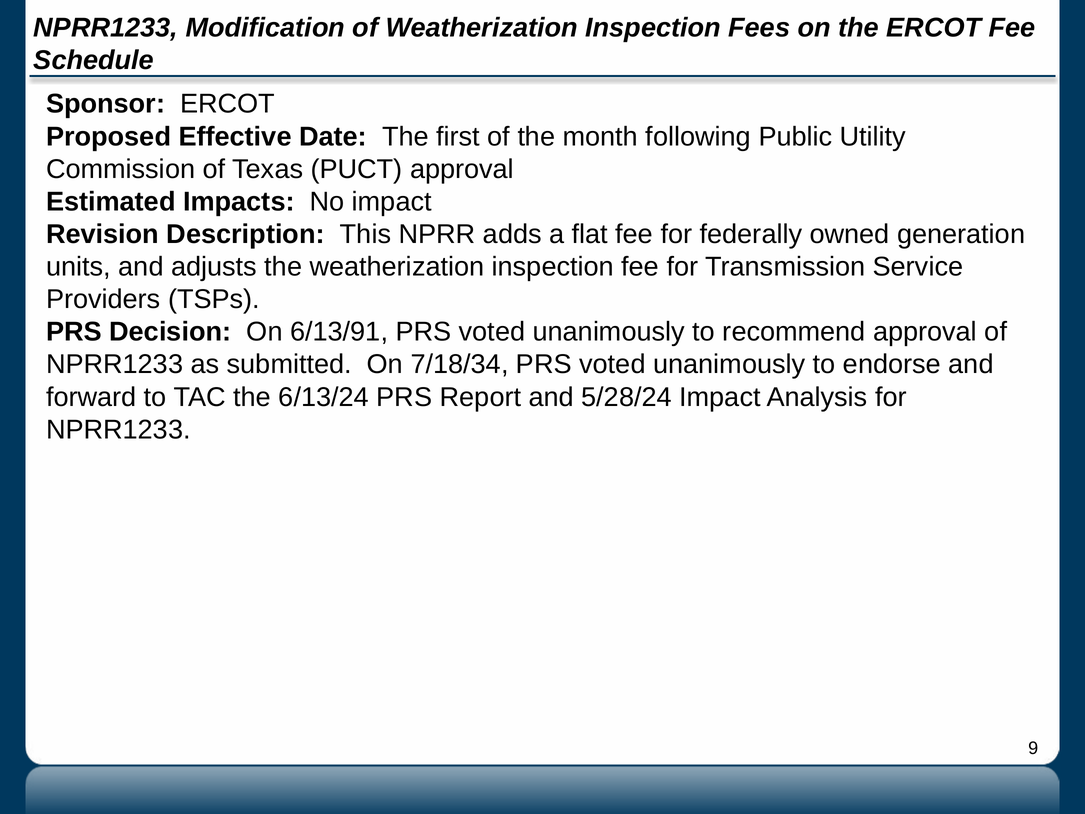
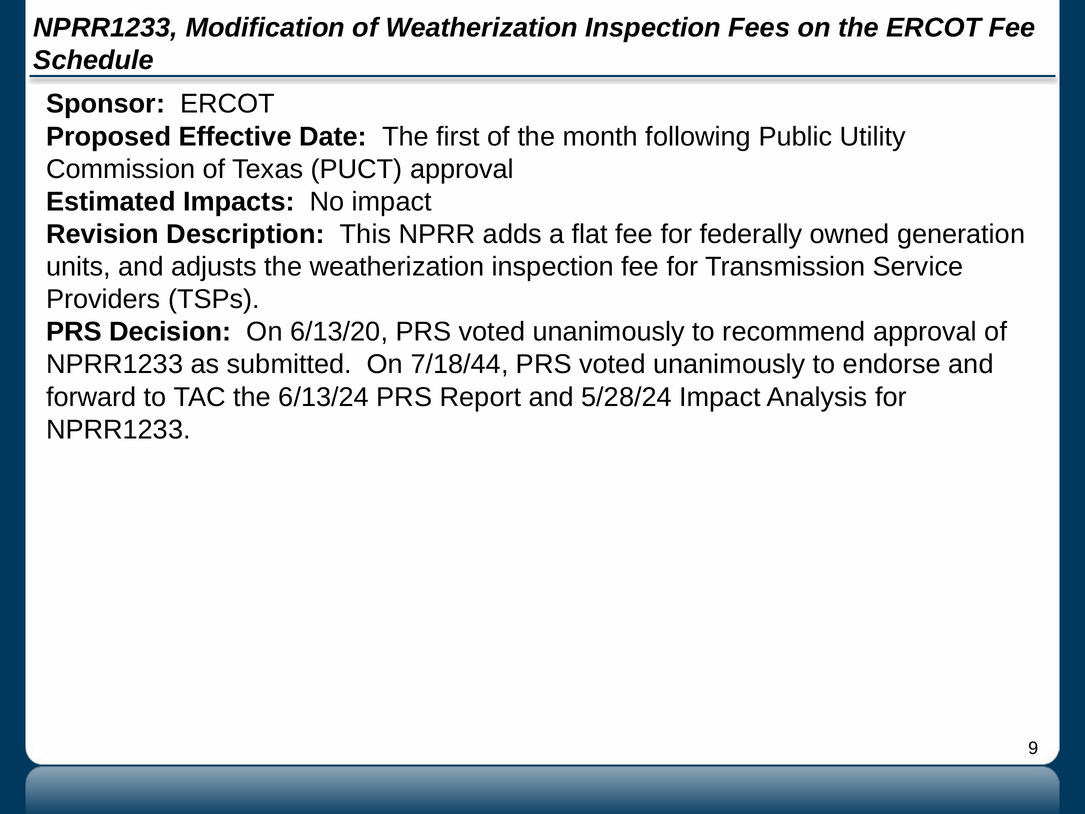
6/13/91: 6/13/91 -> 6/13/20
7/18/34: 7/18/34 -> 7/18/44
